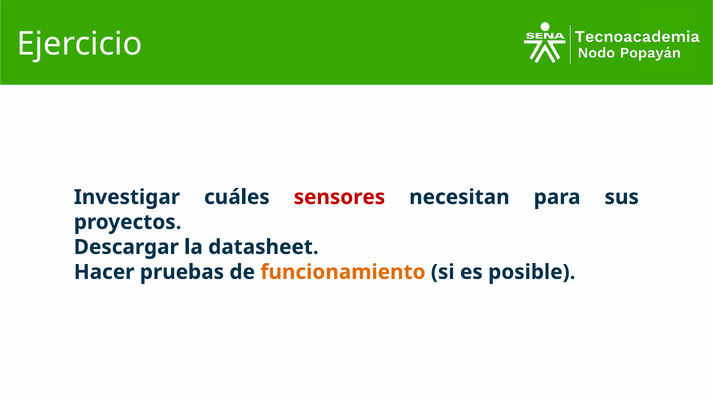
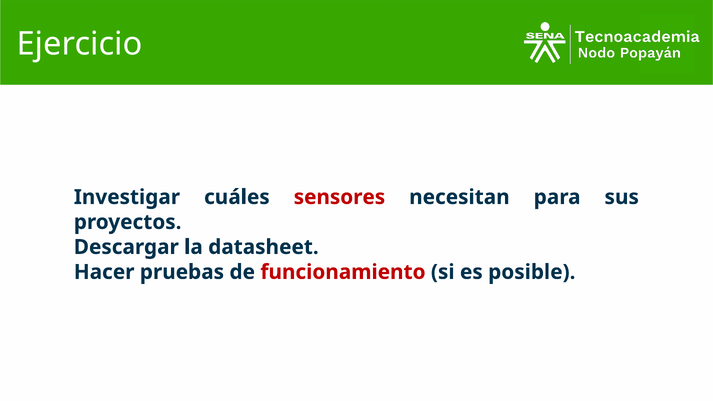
funcionamiento colour: orange -> red
